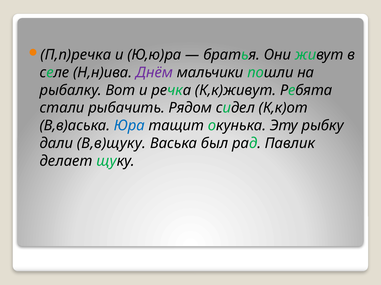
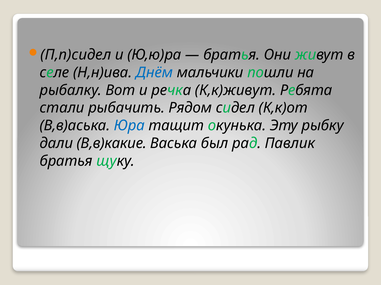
П,п)речка: П,п)речка -> П,п)сидел
Днём colour: purple -> blue
В,в)щуку: В,в)щуку -> В,в)какие
делает at (66, 161): делает -> братья
